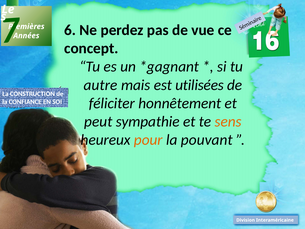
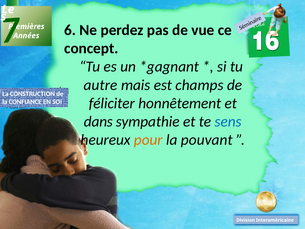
utilisées: utilisées -> champs
peut: peut -> dans
sens colour: orange -> blue
